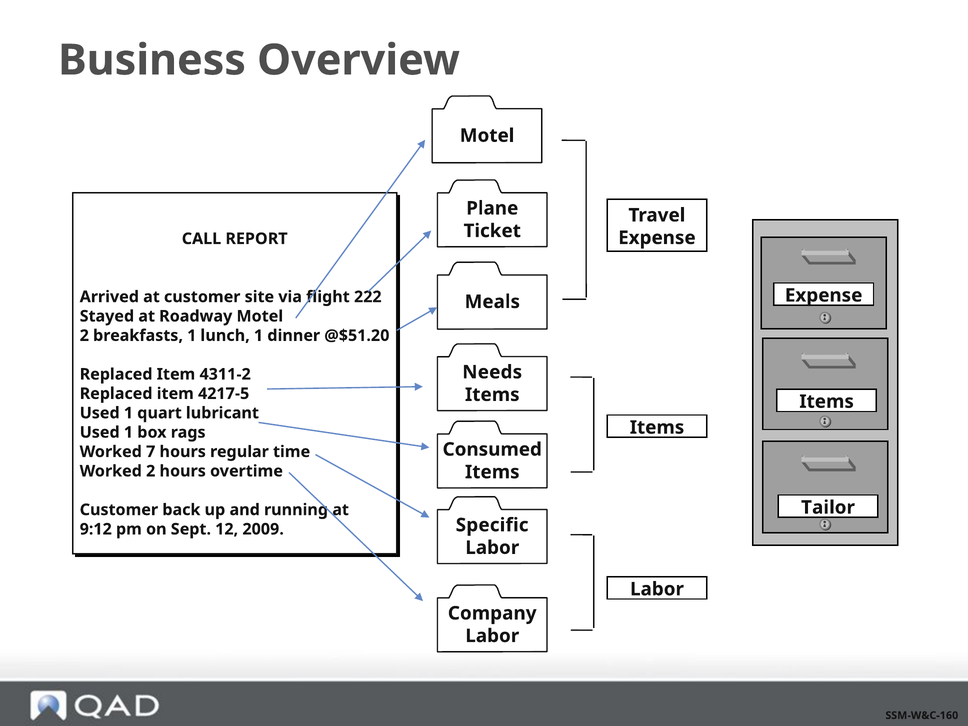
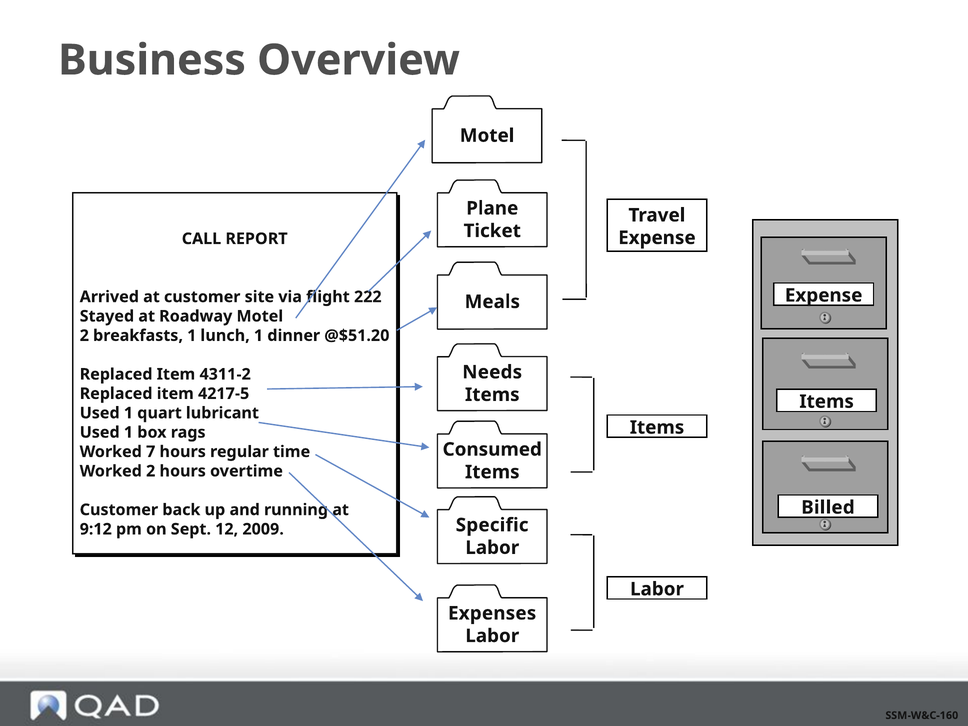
Tailor: Tailor -> Billed
Company: Company -> Expenses
